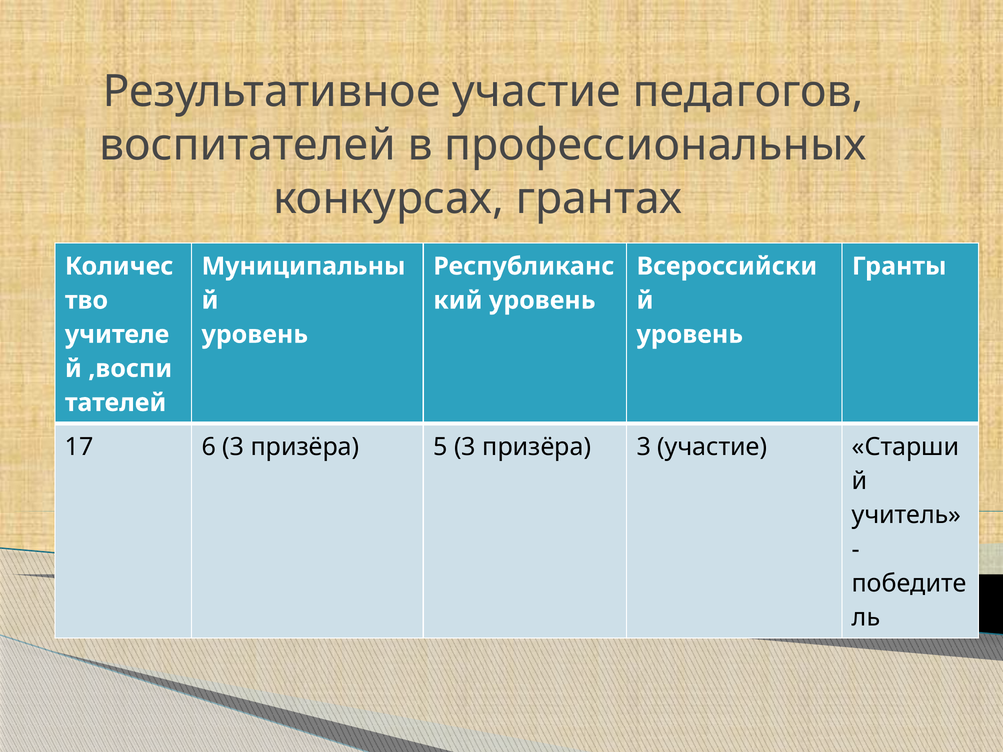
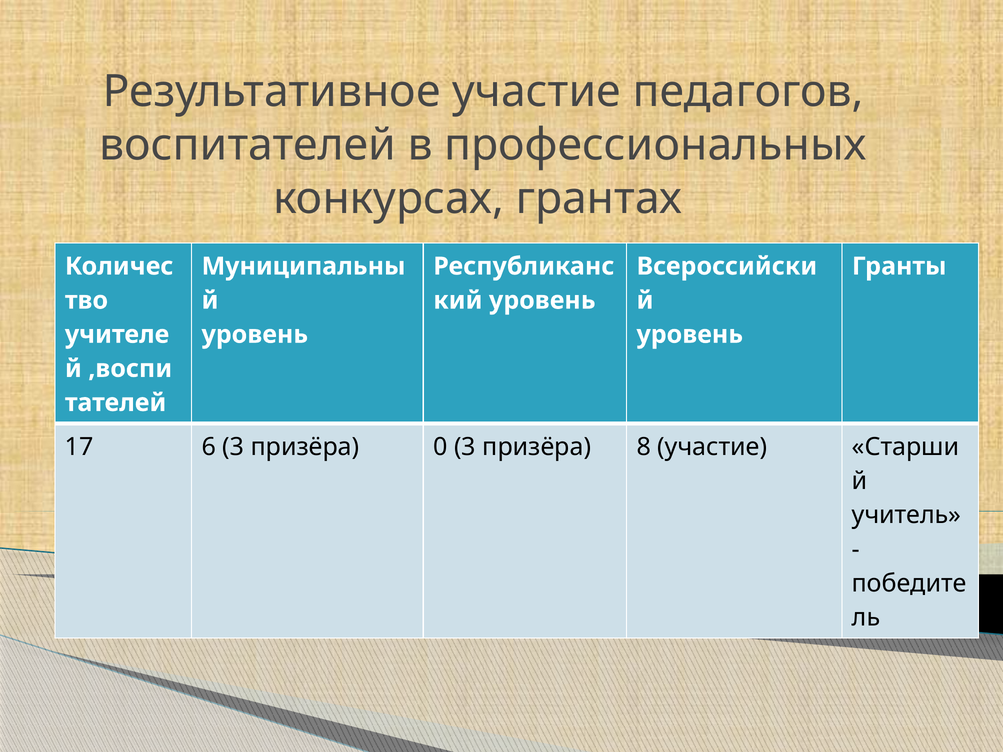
5: 5 -> 0
призёра 3: 3 -> 8
